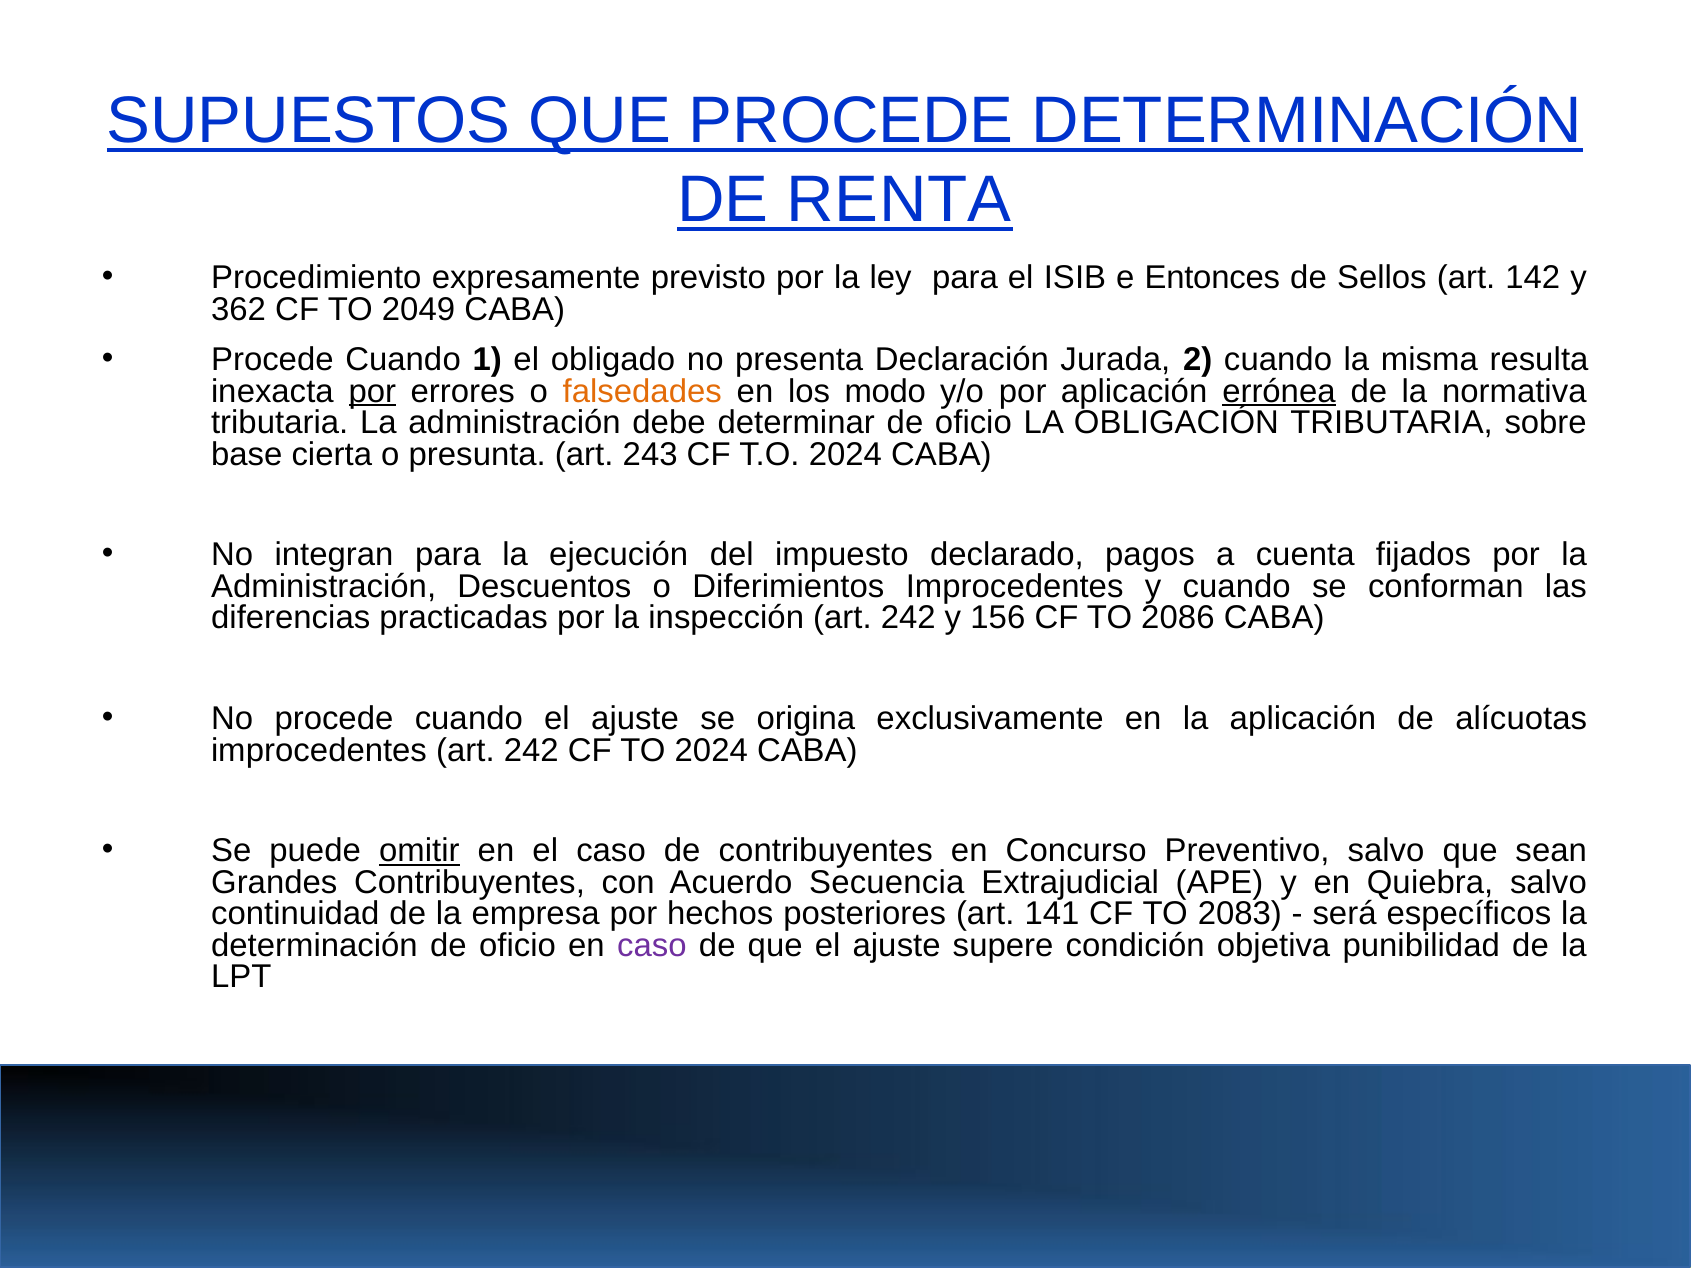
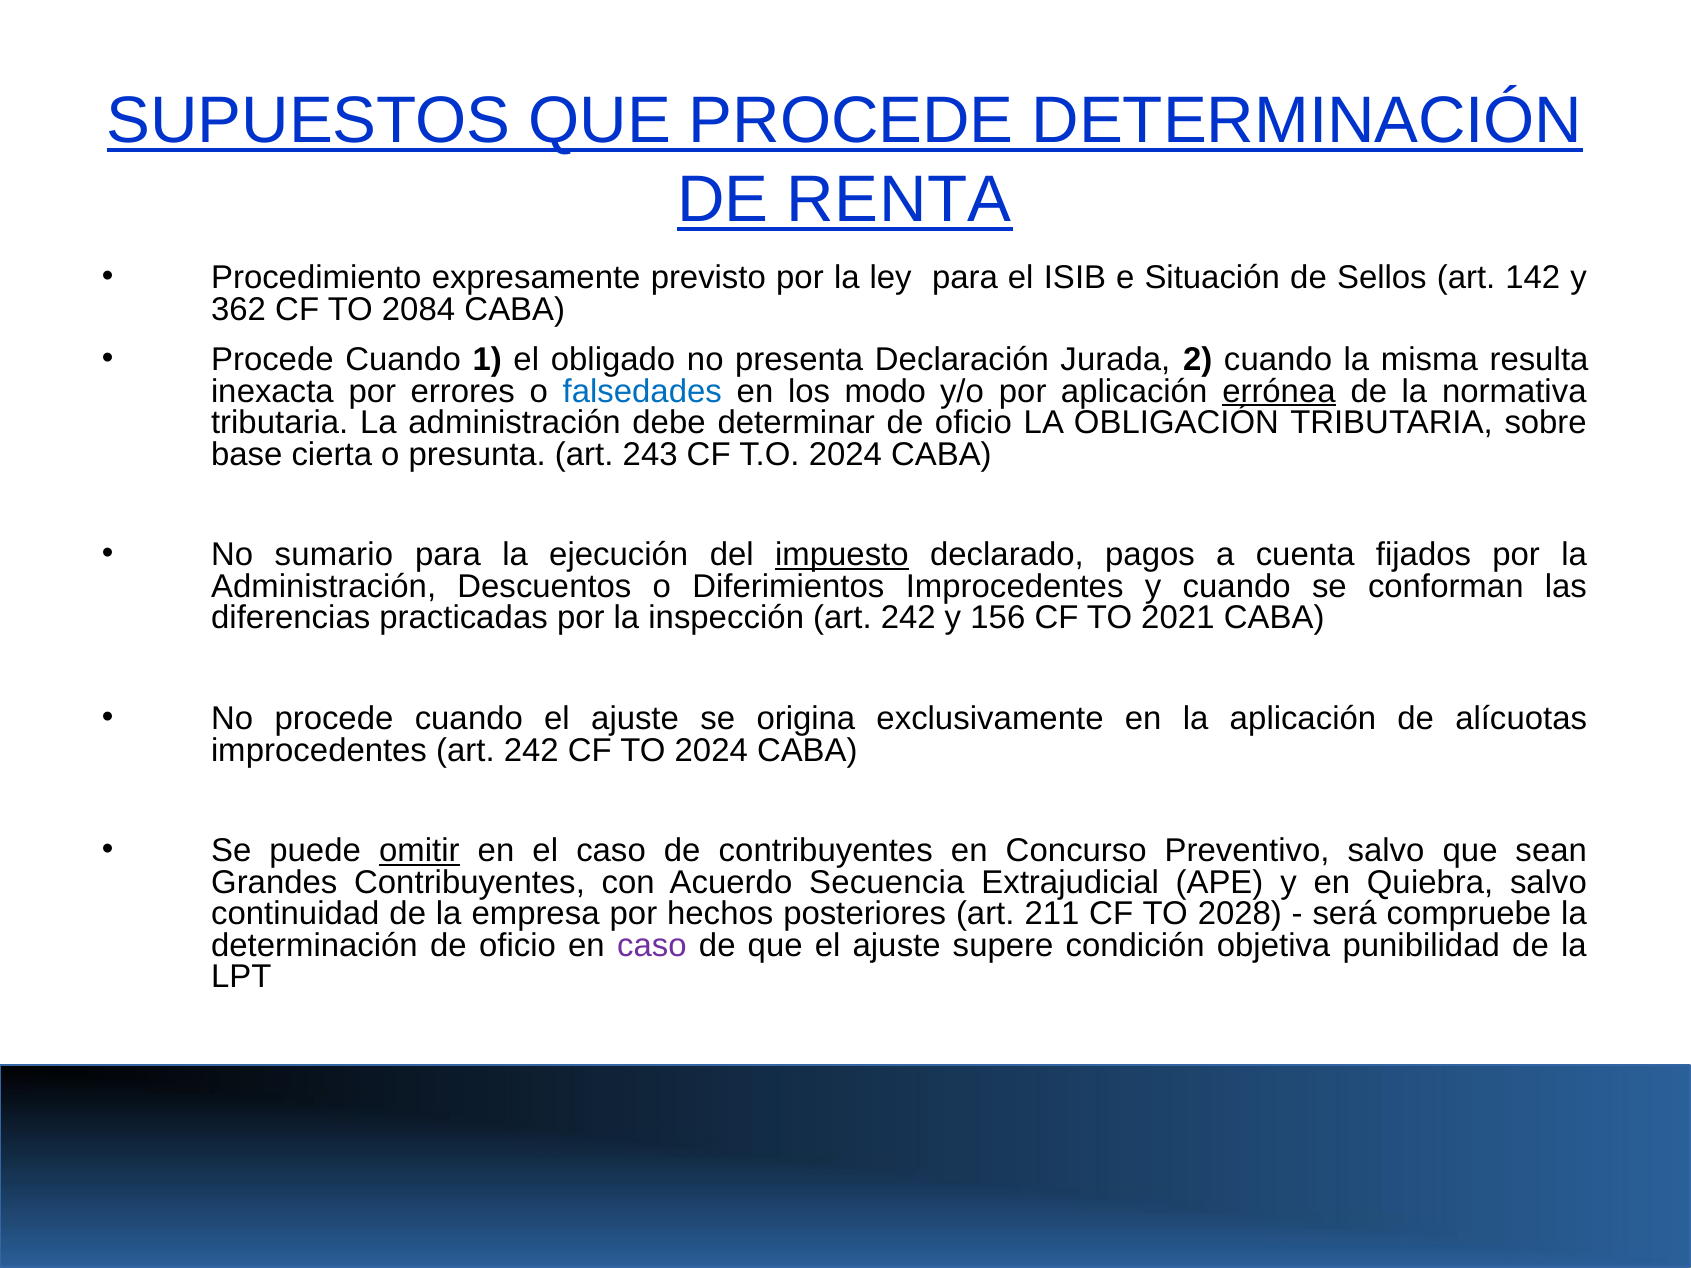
Entonces: Entonces -> Situación
2049: 2049 -> 2084
por at (372, 391) underline: present -> none
falsedades colour: orange -> blue
integran: integran -> sumario
impuesto underline: none -> present
2086: 2086 -> 2021
141: 141 -> 211
2083: 2083 -> 2028
específicos: específicos -> compruebe
